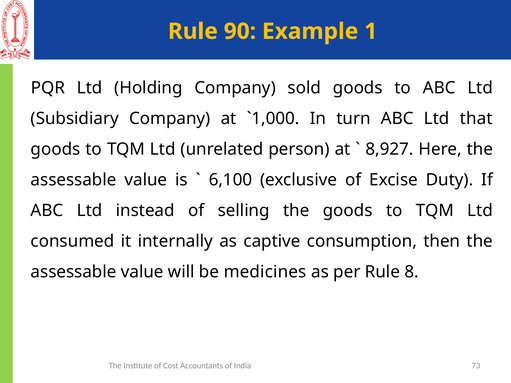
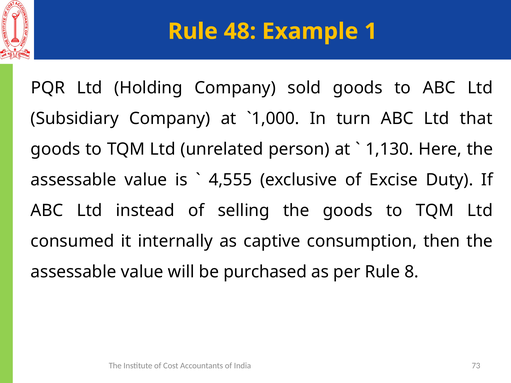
90: 90 -> 48
8,927: 8,927 -> 1,130
6,100: 6,100 -> 4,555
medicines: medicines -> purchased
